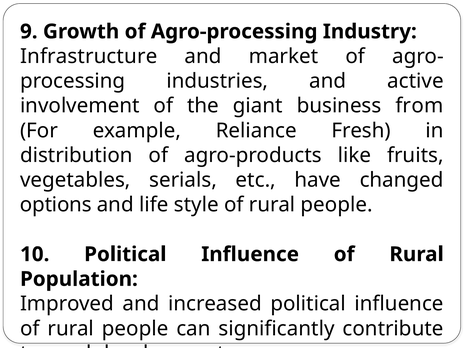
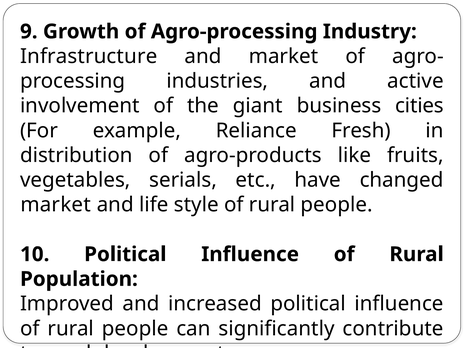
from: from -> cities
options at (56, 205): options -> market
